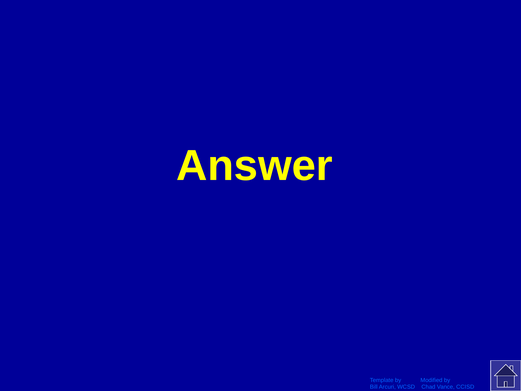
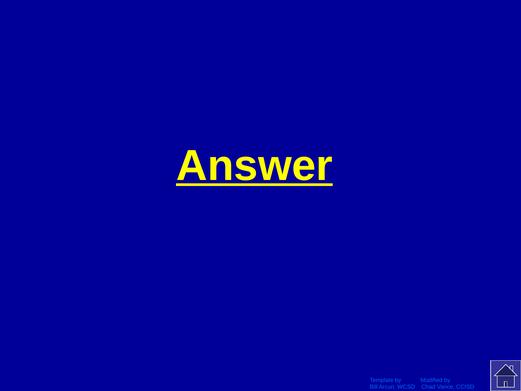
Answer underline: none -> present
